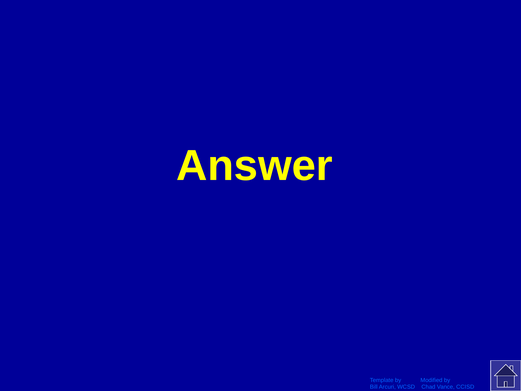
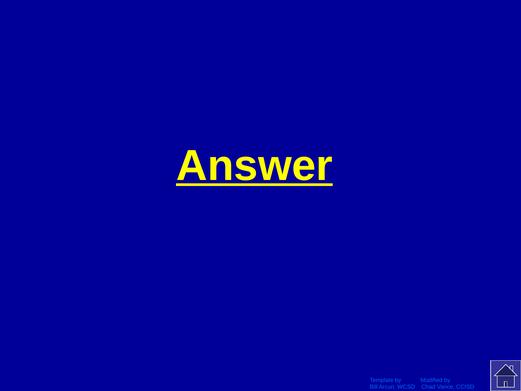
Answer underline: none -> present
